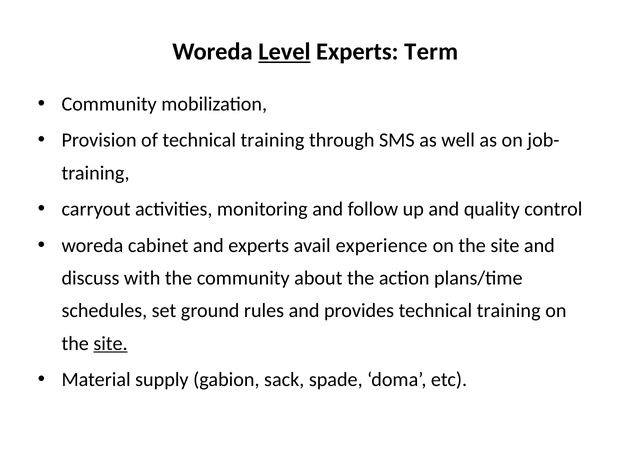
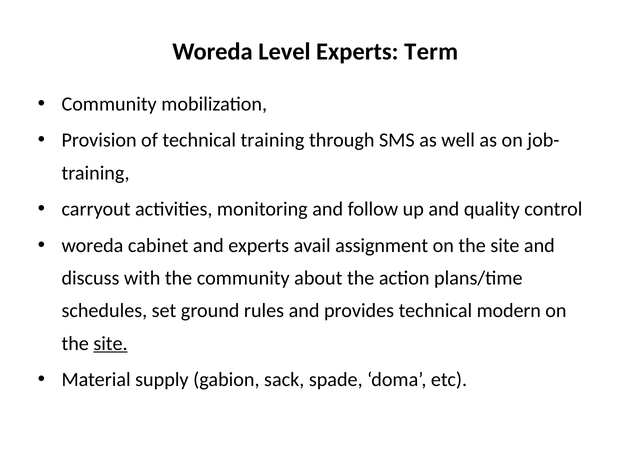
Level underline: present -> none
experience: experience -> assignment
provides technical training: training -> modern
